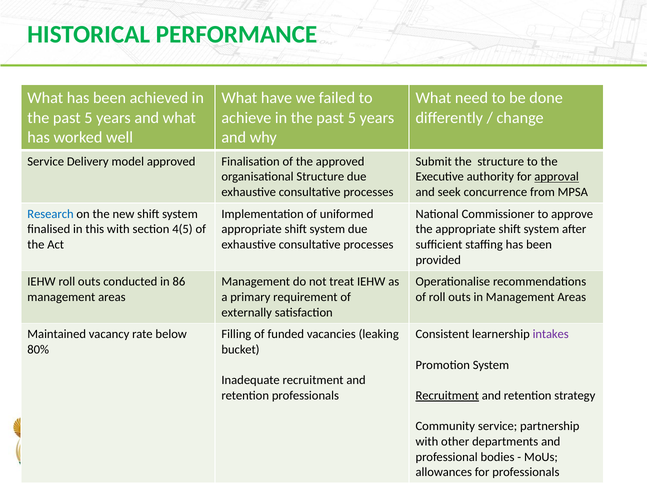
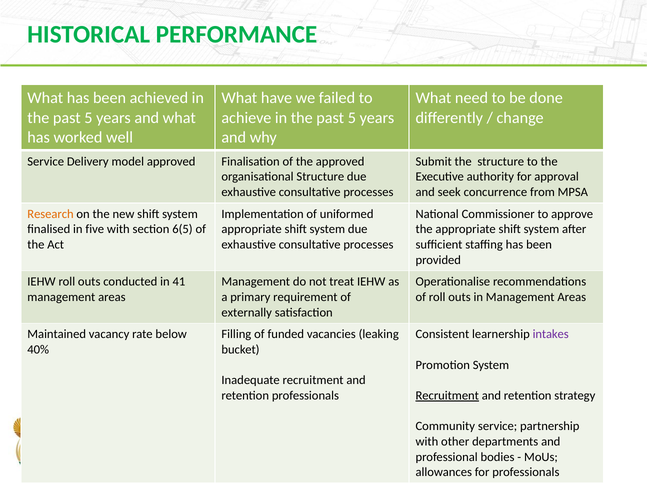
approval underline: present -> none
Research colour: blue -> orange
this: this -> five
4(5: 4(5 -> 6(5
86: 86 -> 41
80%: 80% -> 40%
